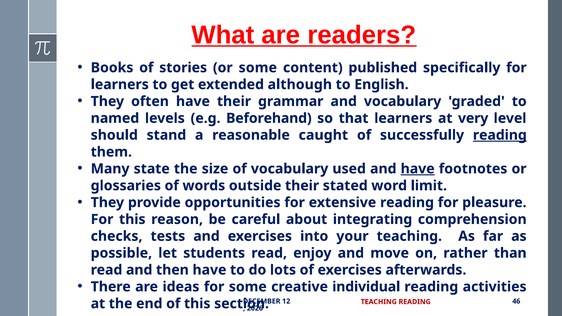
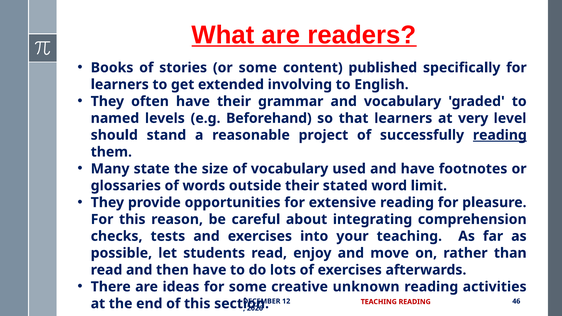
although: although -> involving
caught: caught -> project
have at (418, 169) underline: present -> none
individual: individual -> unknown
